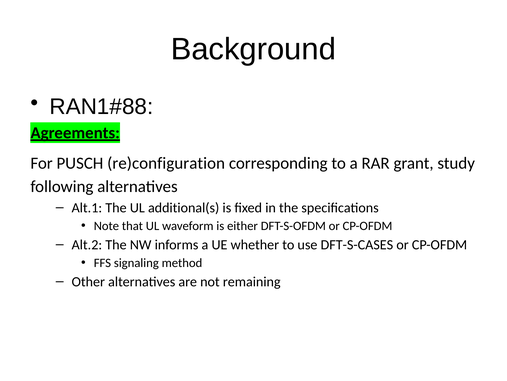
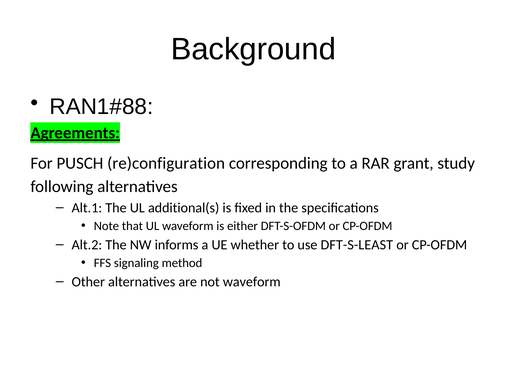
DFT-S-CASES: DFT-S-CASES -> DFT-S-LEAST
not remaining: remaining -> waveform
